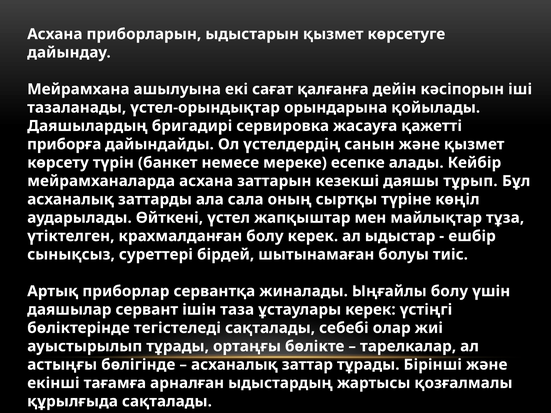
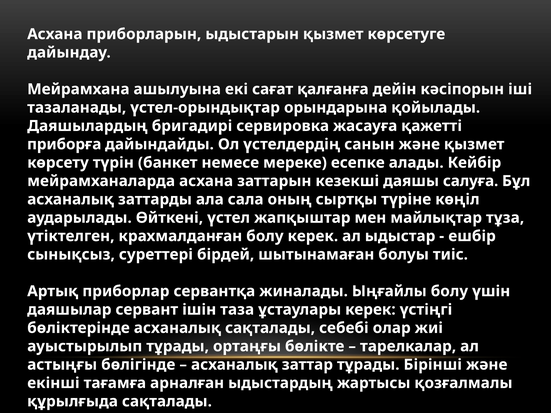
тұрып: тұрып -> салуға
бөліктерінде тегістеледі: тегістеледі -> асханалық
